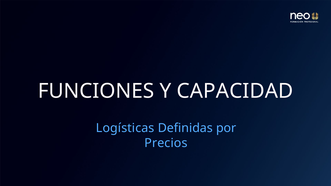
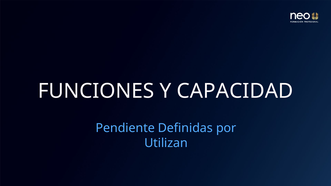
Logísticas: Logísticas -> Pendiente
Precios: Precios -> Utilizan
